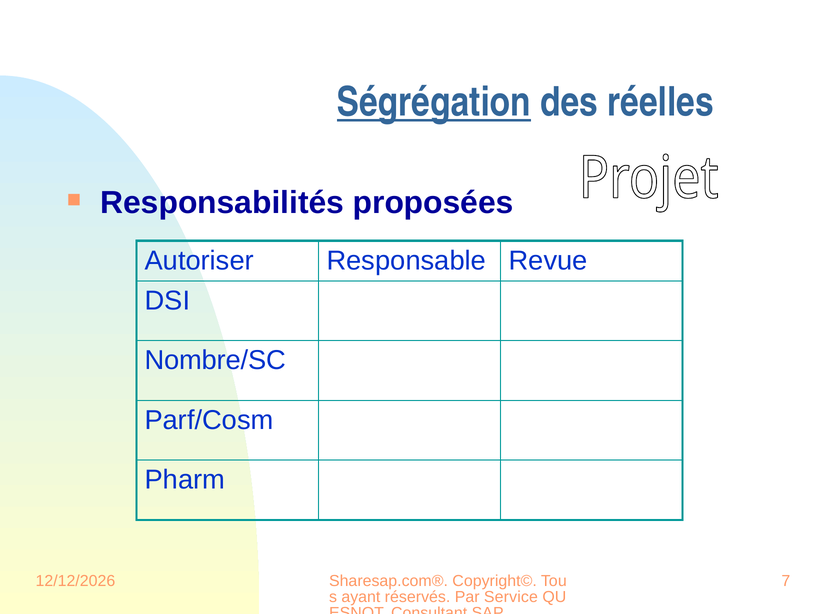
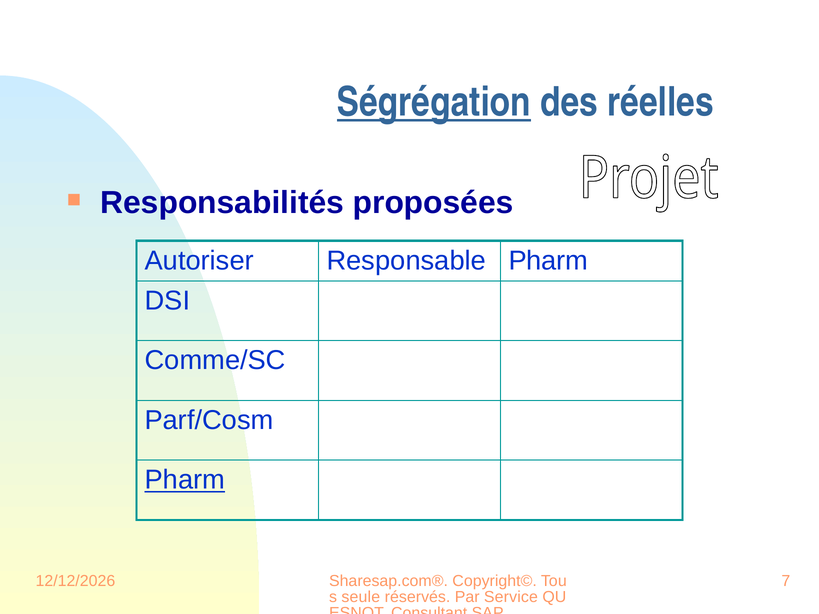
Responsable Revue: Revue -> Pharm
Nombre/SC: Nombre/SC -> Comme/SC
Pharm at (185, 480) underline: none -> present
ayant: ayant -> seule
